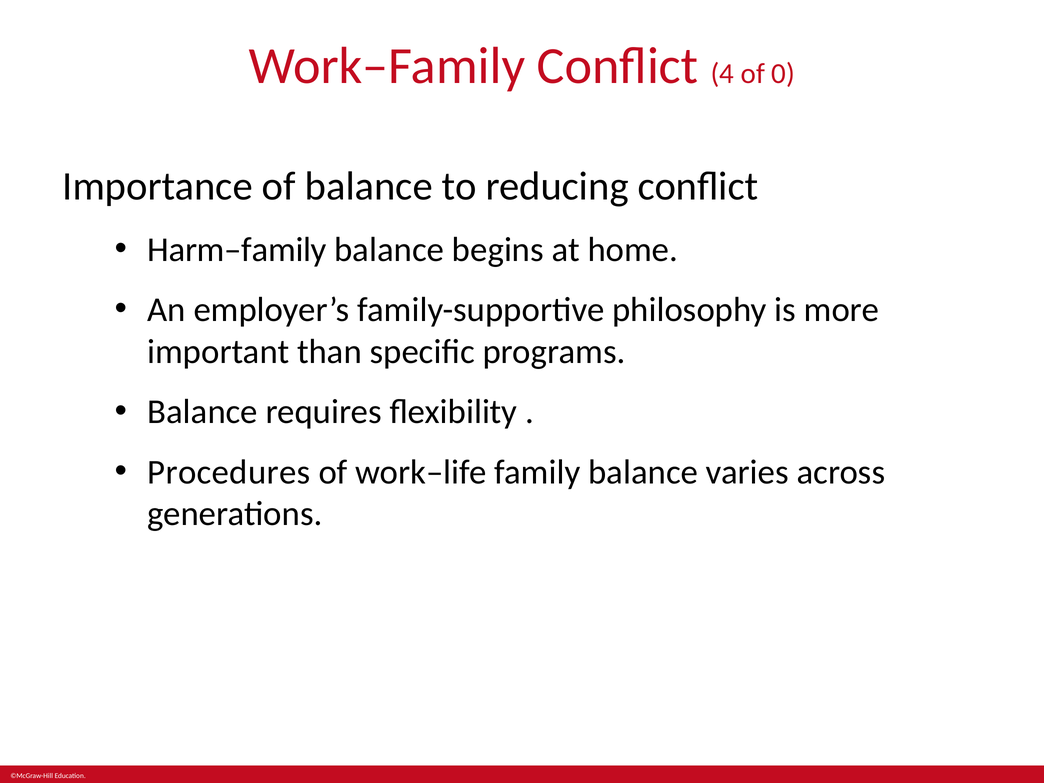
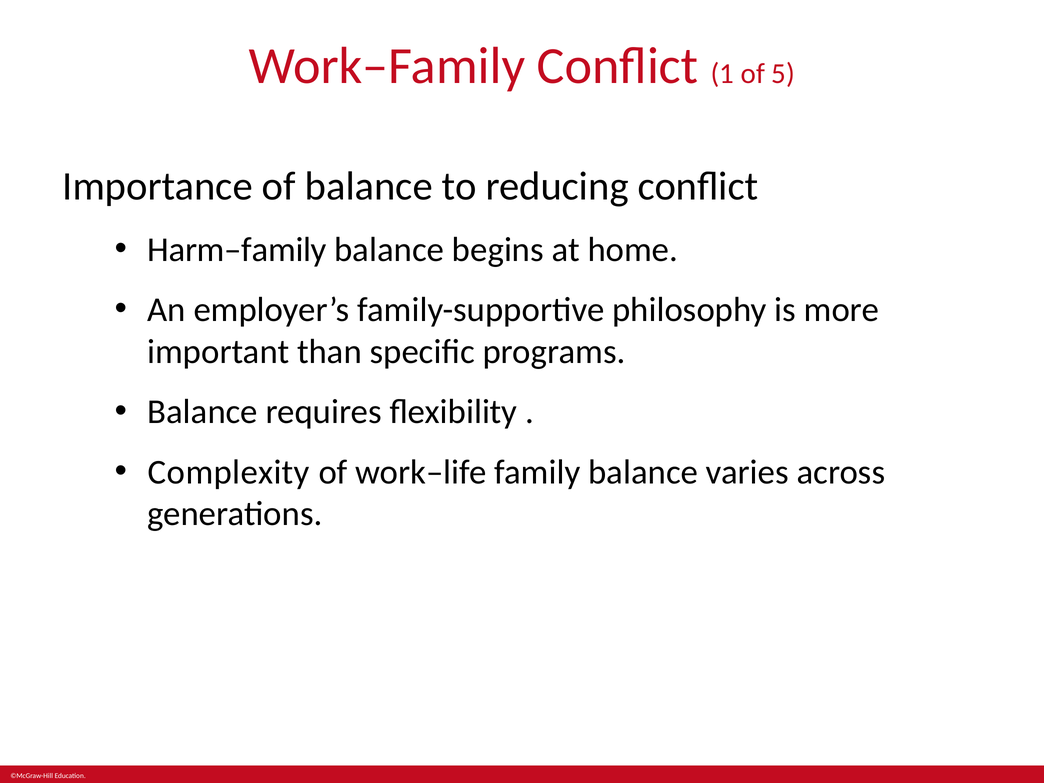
4: 4 -> 1
0: 0 -> 5
Procedures: Procedures -> Complexity
